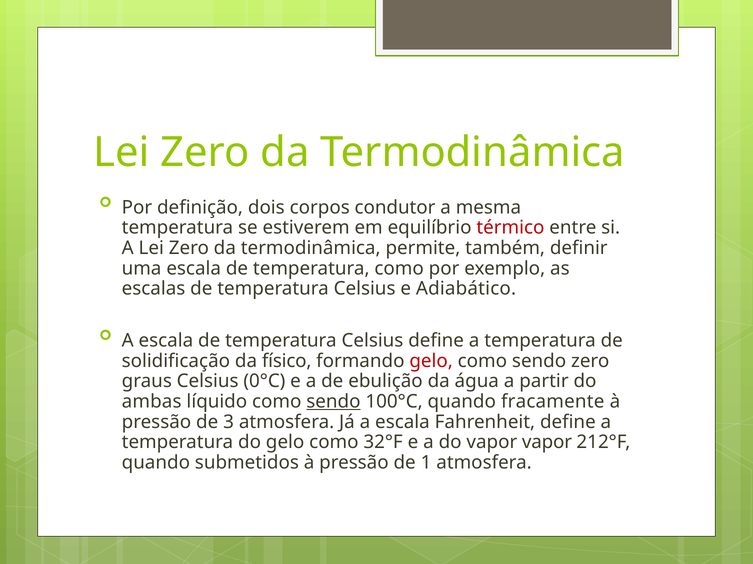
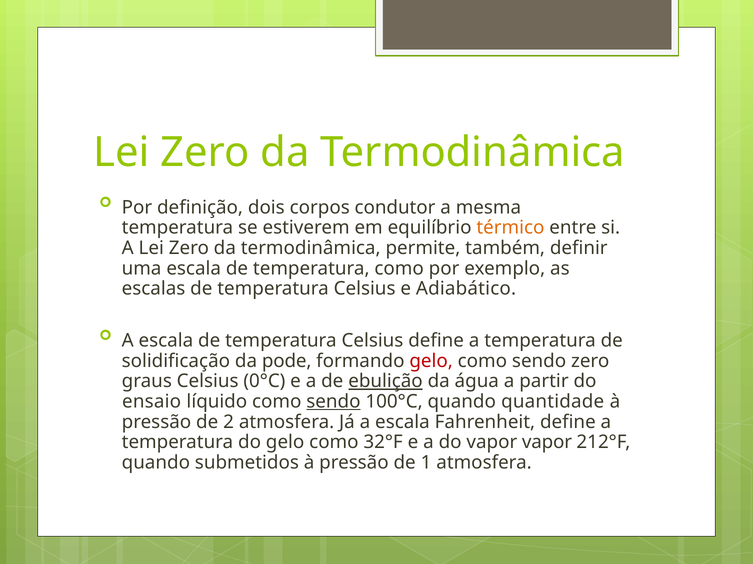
térmico colour: red -> orange
físico: físico -> pode
ebulição underline: none -> present
ambas: ambas -> ensaio
fracamente: fracamente -> quantidade
3: 3 -> 2
